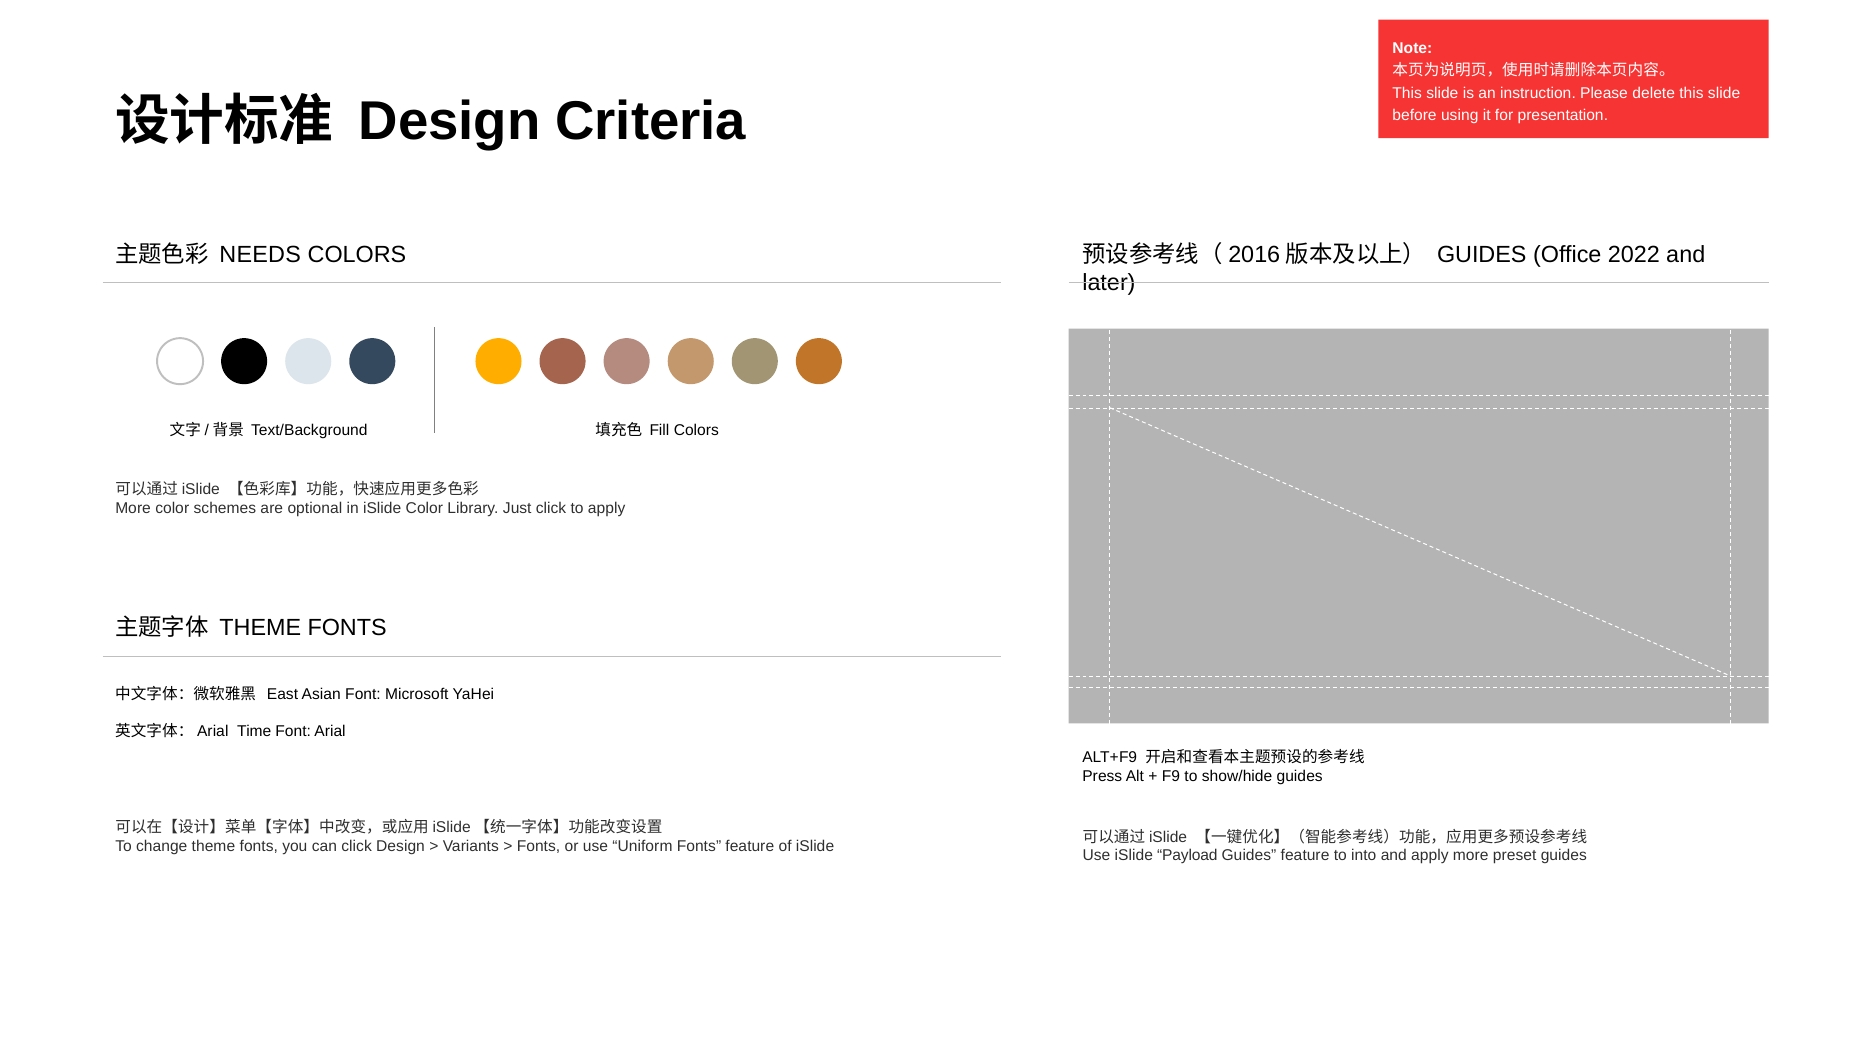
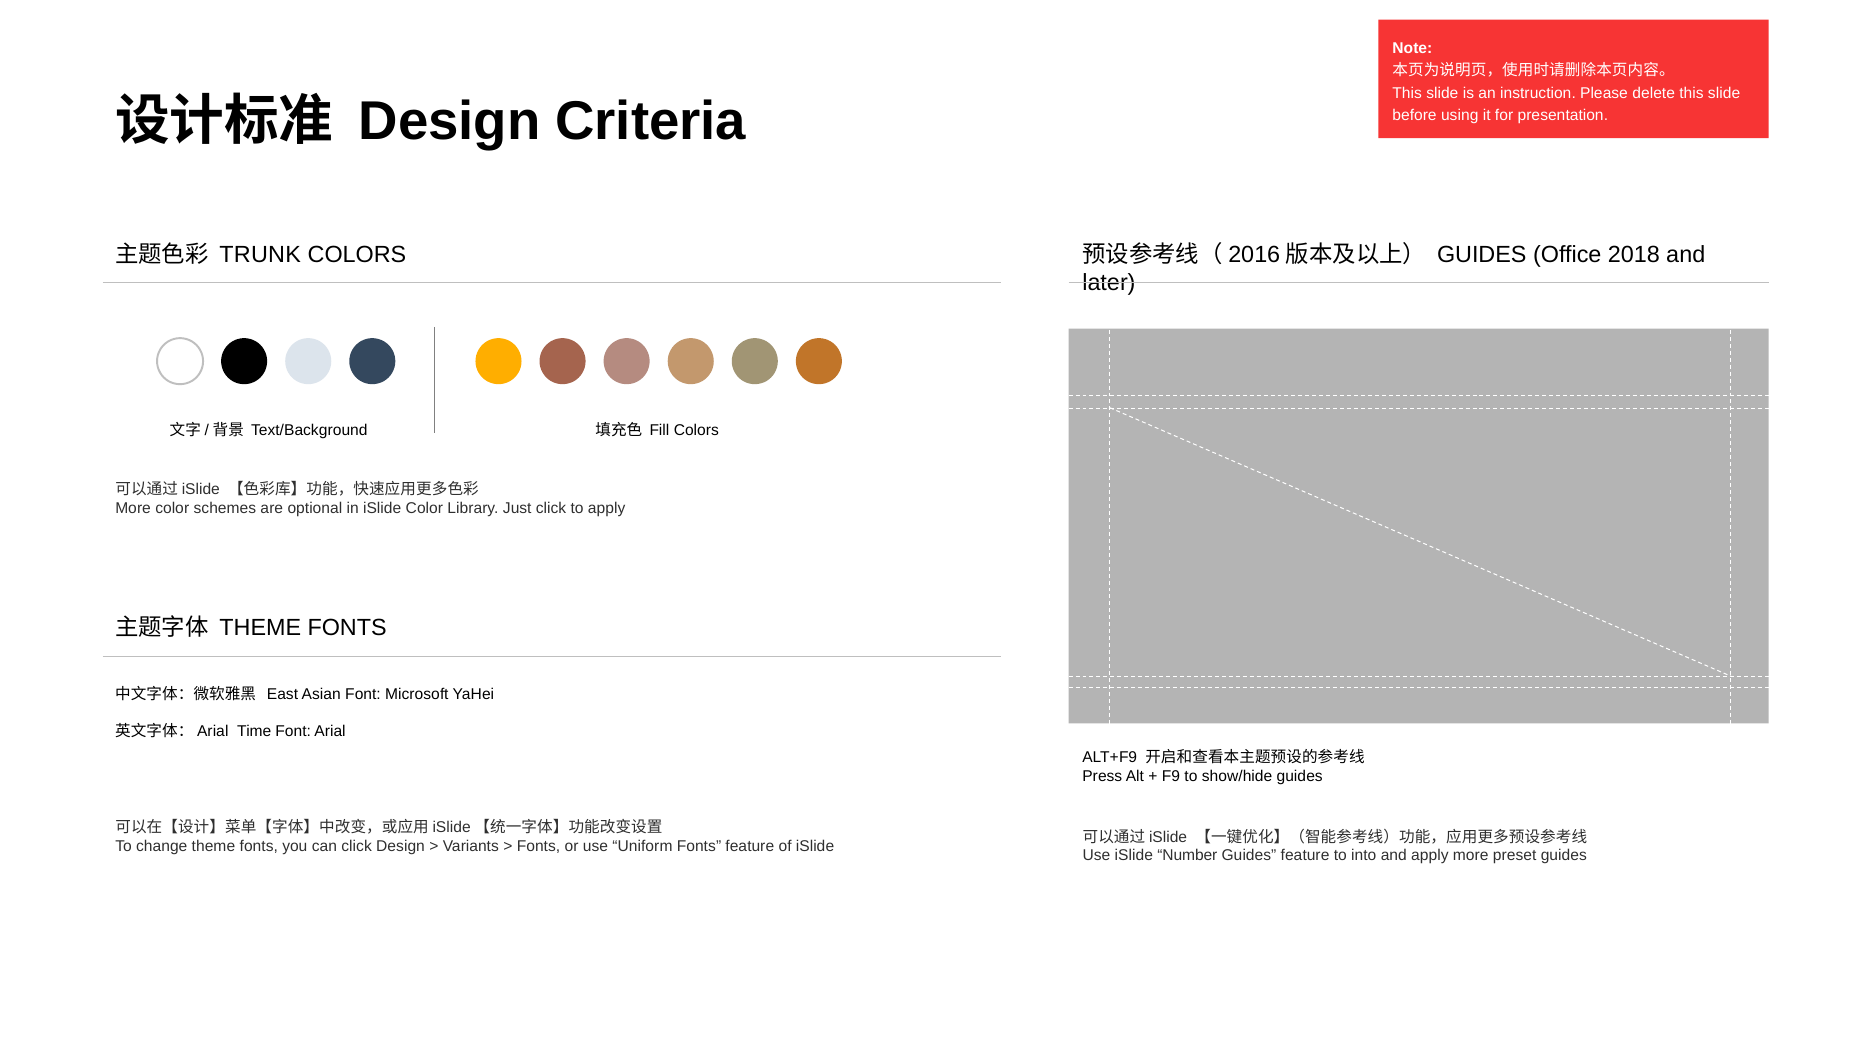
2022: 2022 -> 2018
NEEDS: NEEDS -> TRUNK
Payload: Payload -> Number
